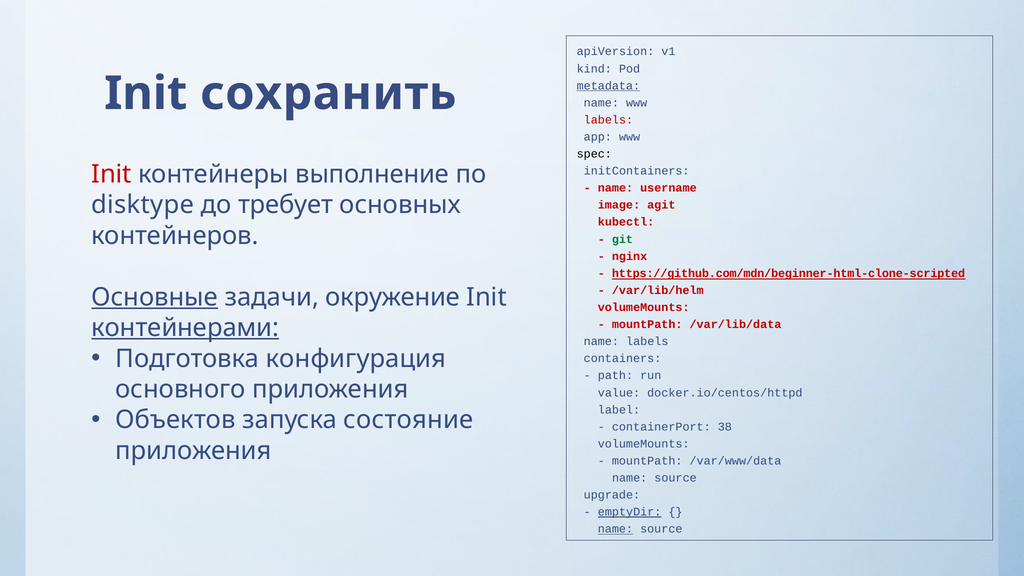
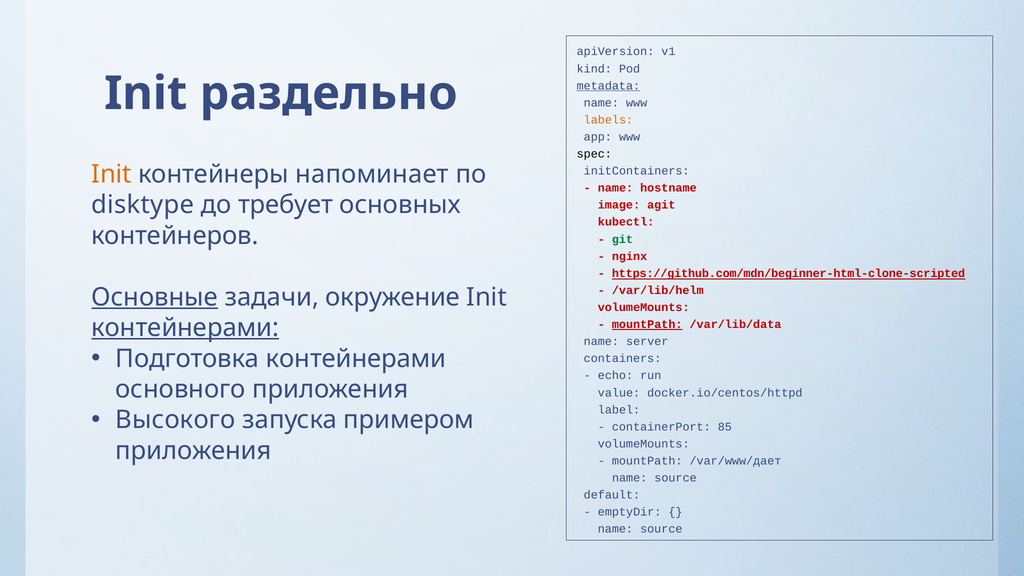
сохранить: сохранить -> раздельно
labels at (608, 120) colour: red -> orange
Init at (112, 174) colour: red -> orange
выполнение: выполнение -> напоминает
username: username -> hostname
mountPath at (647, 325) underline: none -> present
name labels: labels -> server
Подготовка конфигурация: конфигурация -> контейнерами
path: path -> echo
Объектов: Объектов -> Высокого
состояние: состояние -> примером
38: 38 -> 85
/var/www/data: /var/www/data -> /var/www/дает
upgrade: upgrade -> default
emptyDir underline: present -> none
name at (615, 529) underline: present -> none
